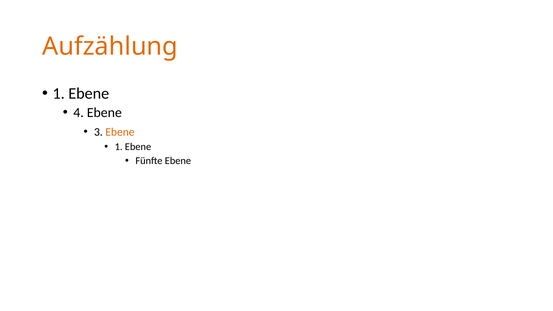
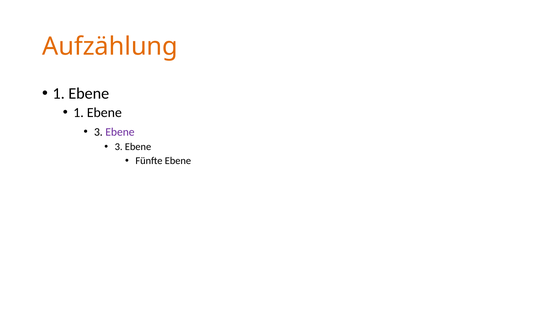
4 at (79, 113): 4 -> 1
Ebene at (120, 132) colour: orange -> purple
1 at (119, 147): 1 -> 3
